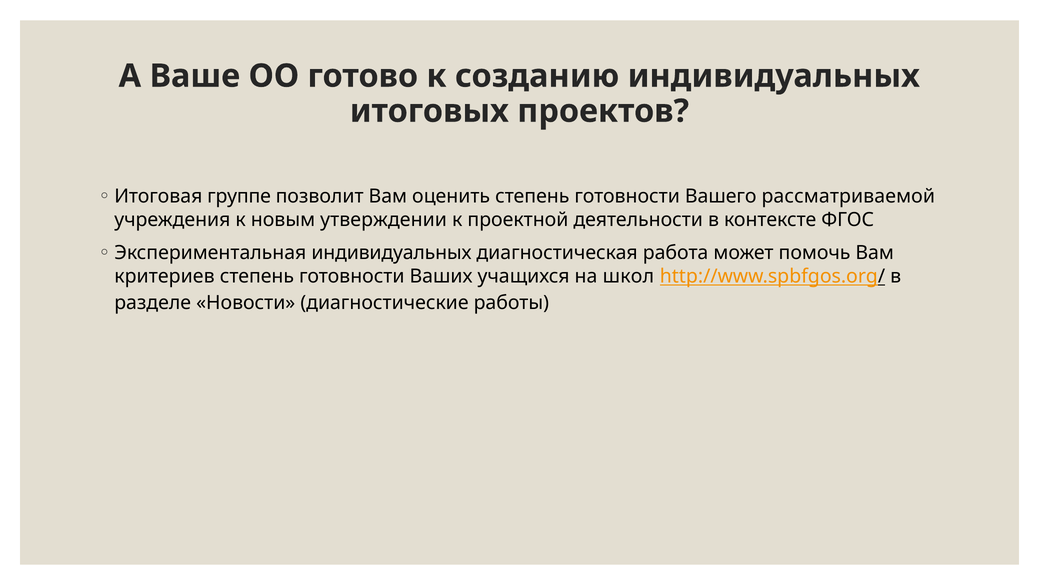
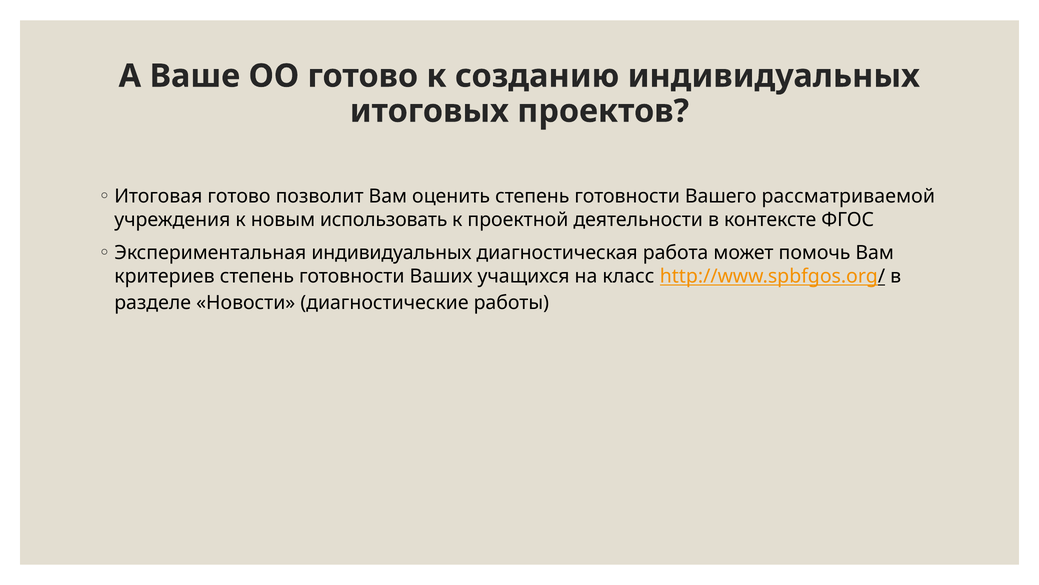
Итоговая группе: группе -> готово
утверждении: утверждении -> использовать
школ: школ -> класс
